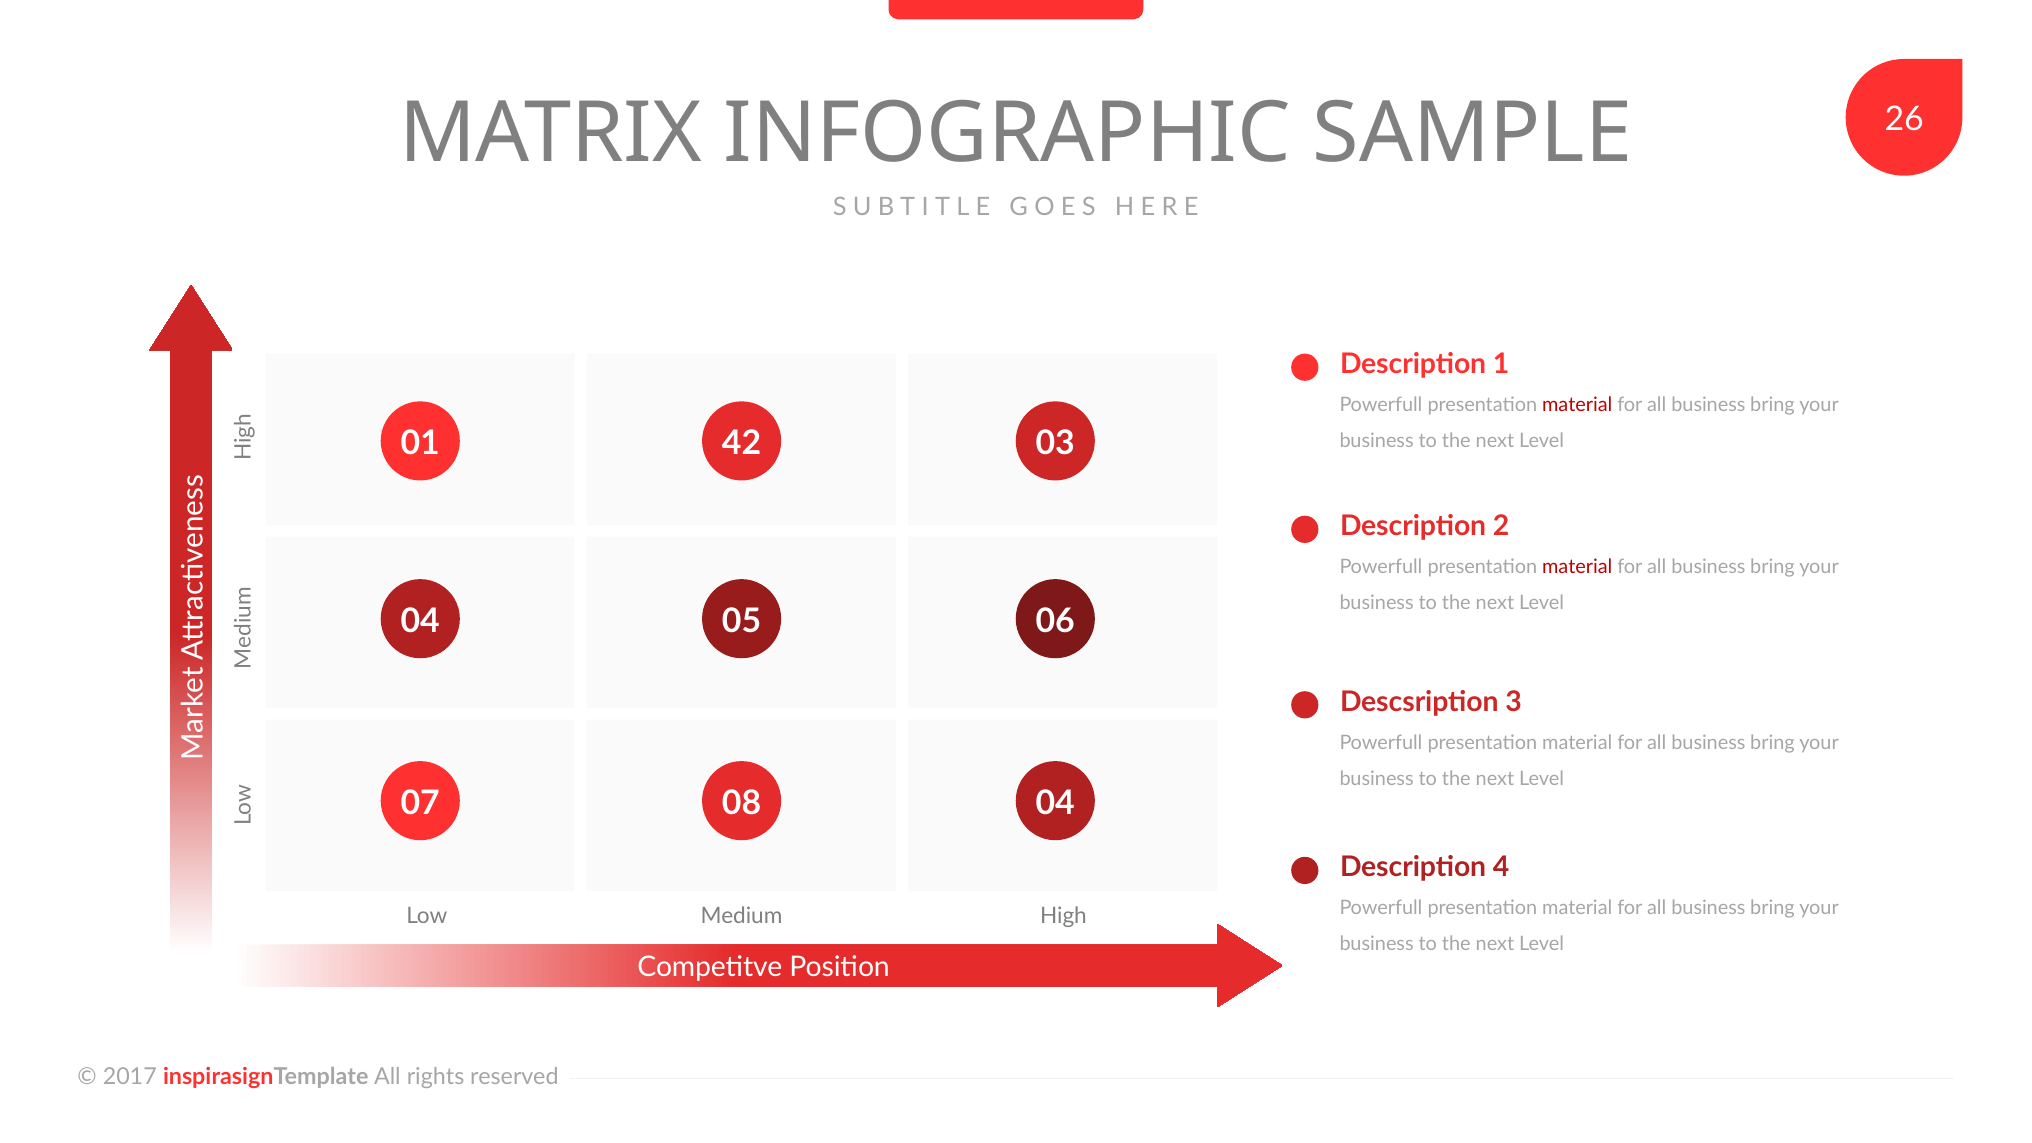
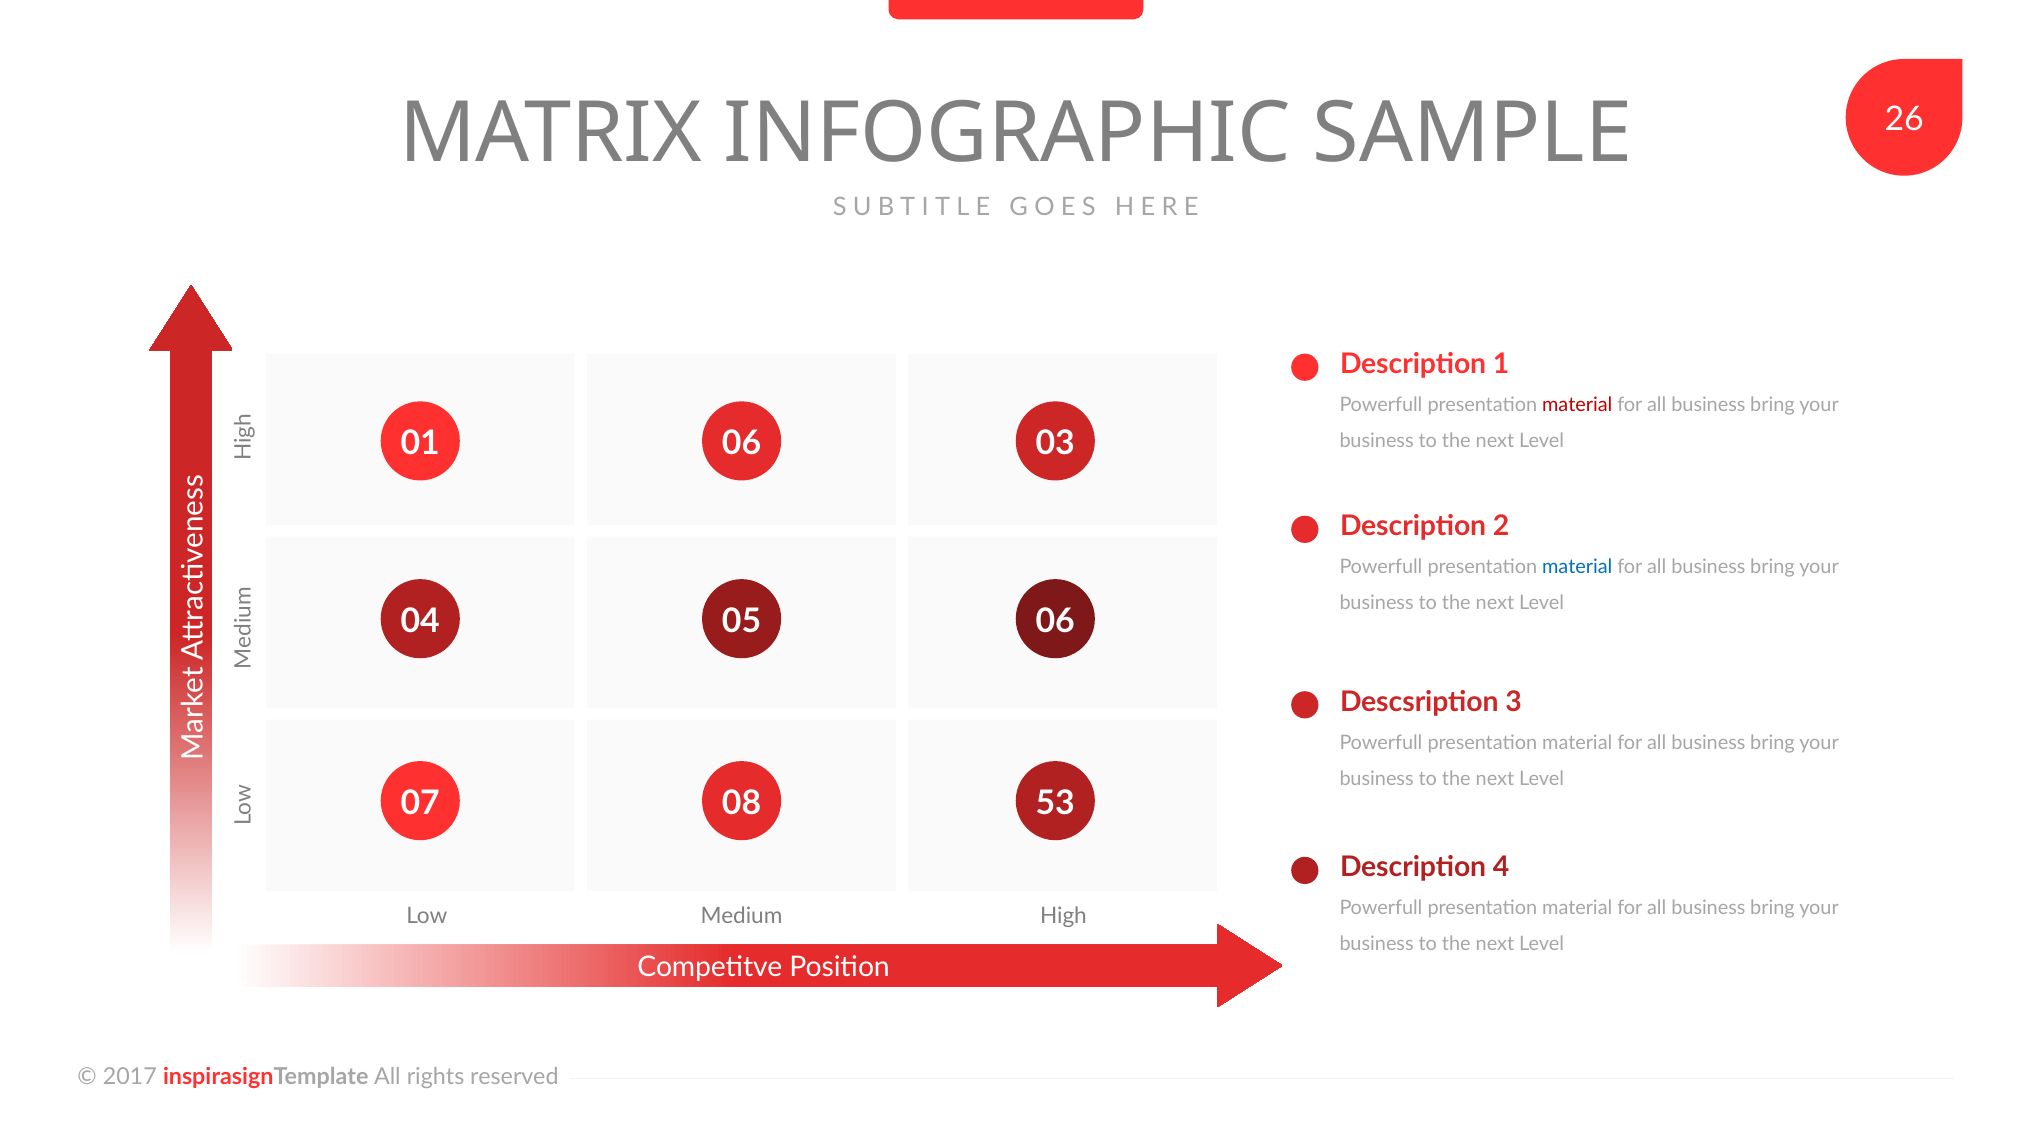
01 42: 42 -> 06
material at (1577, 567) colour: red -> blue
08 04: 04 -> 53
